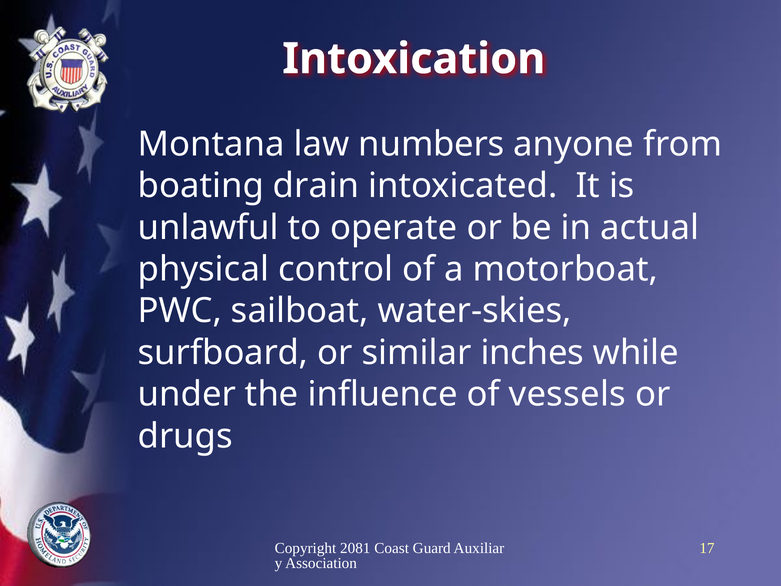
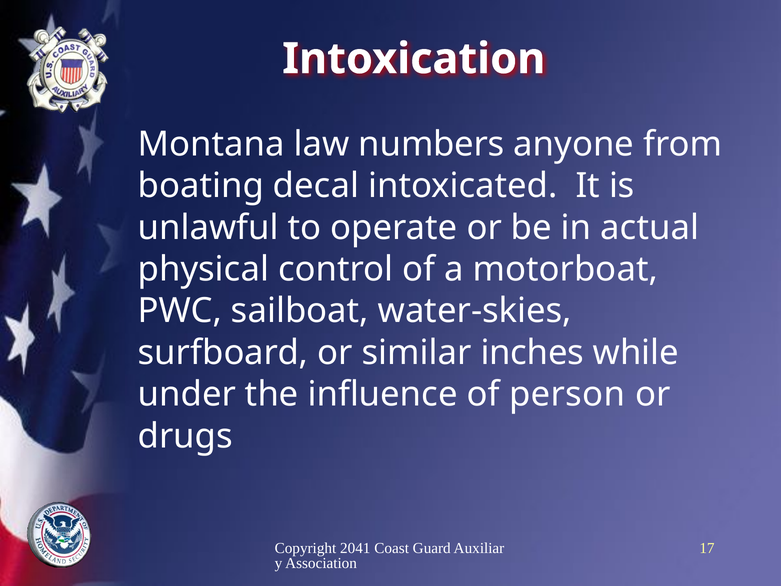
drain: drain -> decal
vessels: vessels -> person
2081: 2081 -> 2041
